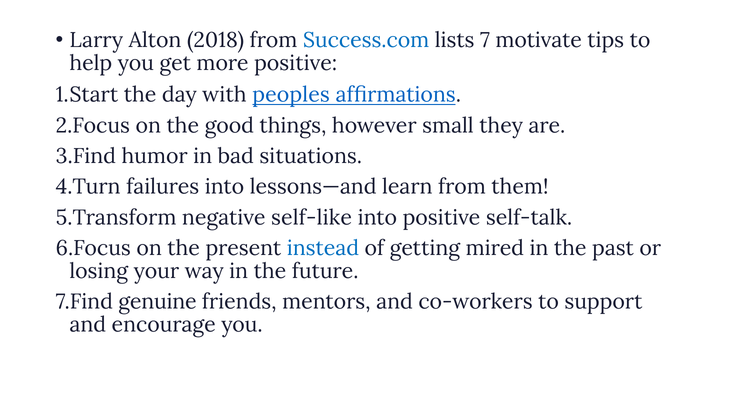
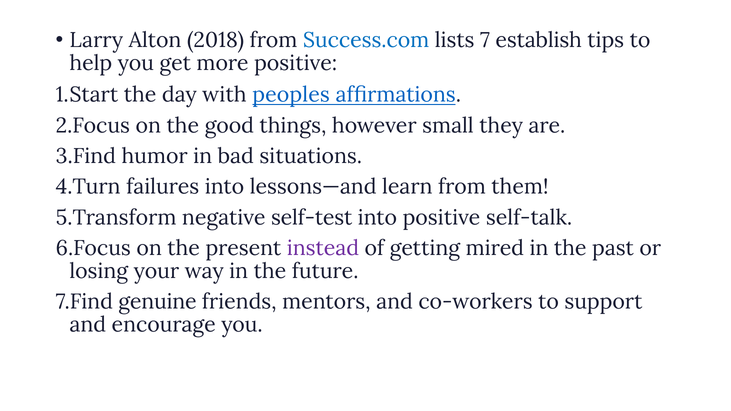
motivate: motivate -> establish
self-like: self-like -> self-test
instead colour: blue -> purple
